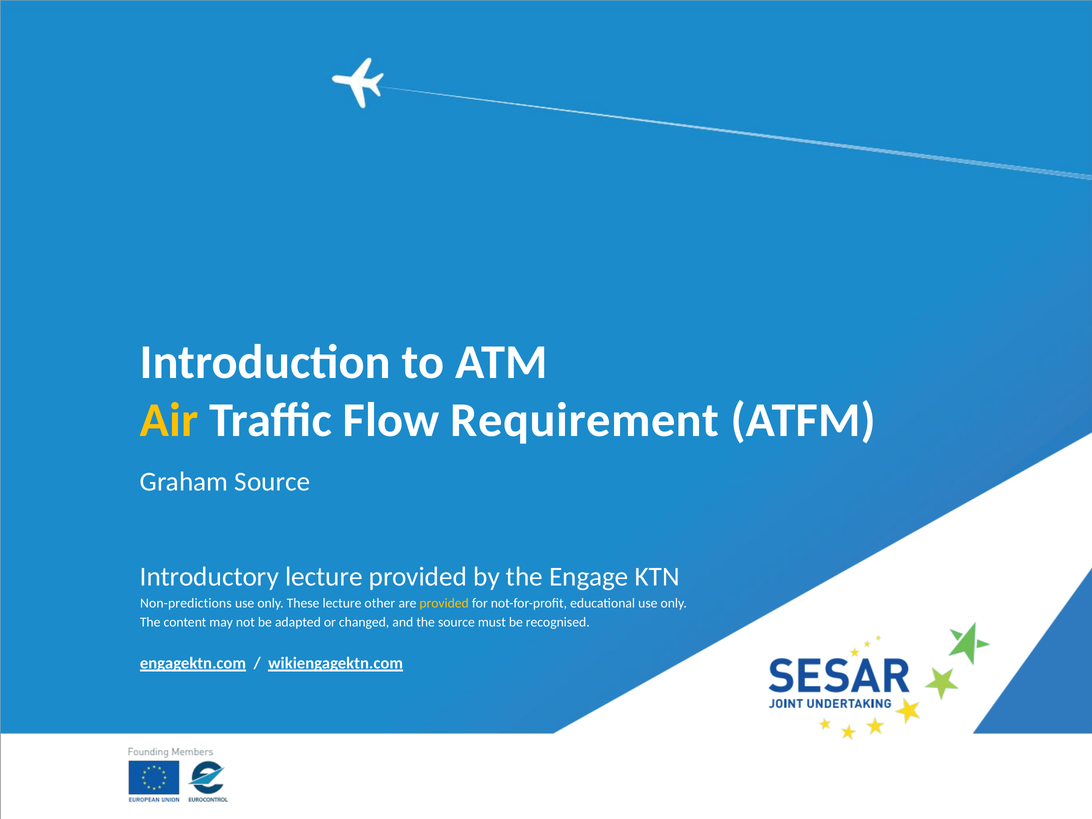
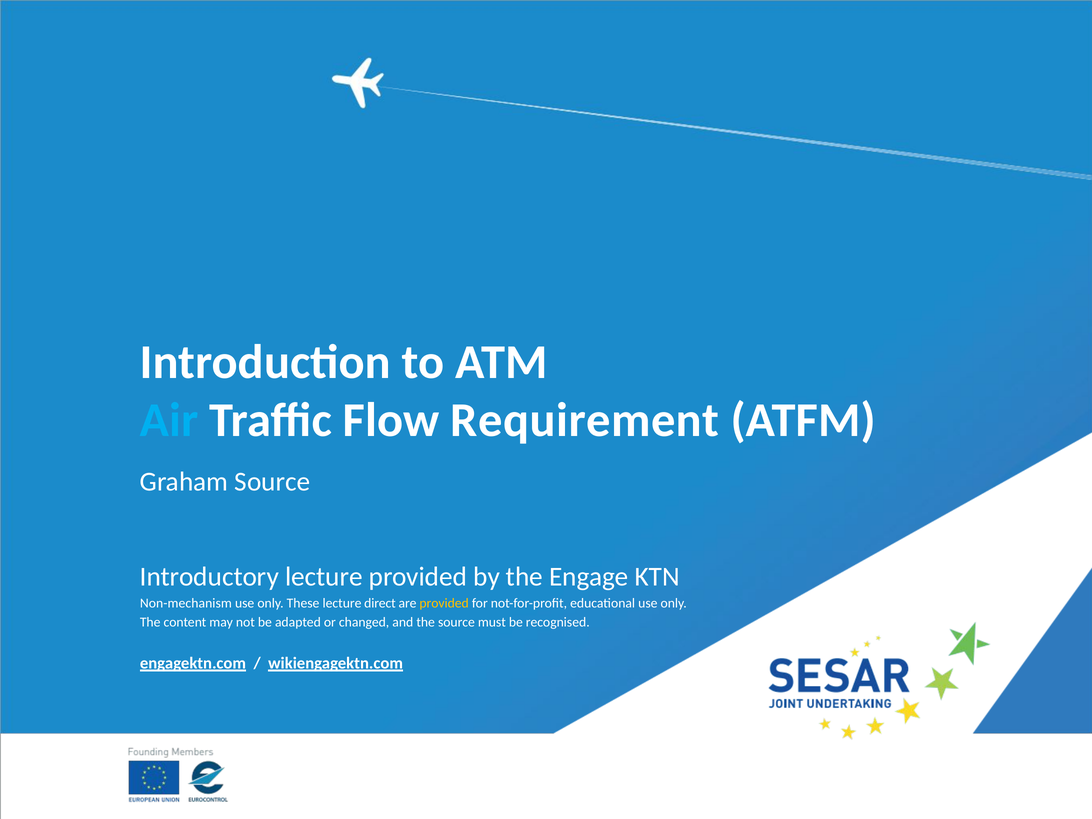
Air colour: yellow -> light blue
Non-predictions: Non-predictions -> Non-mechanism
other: other -> direct
